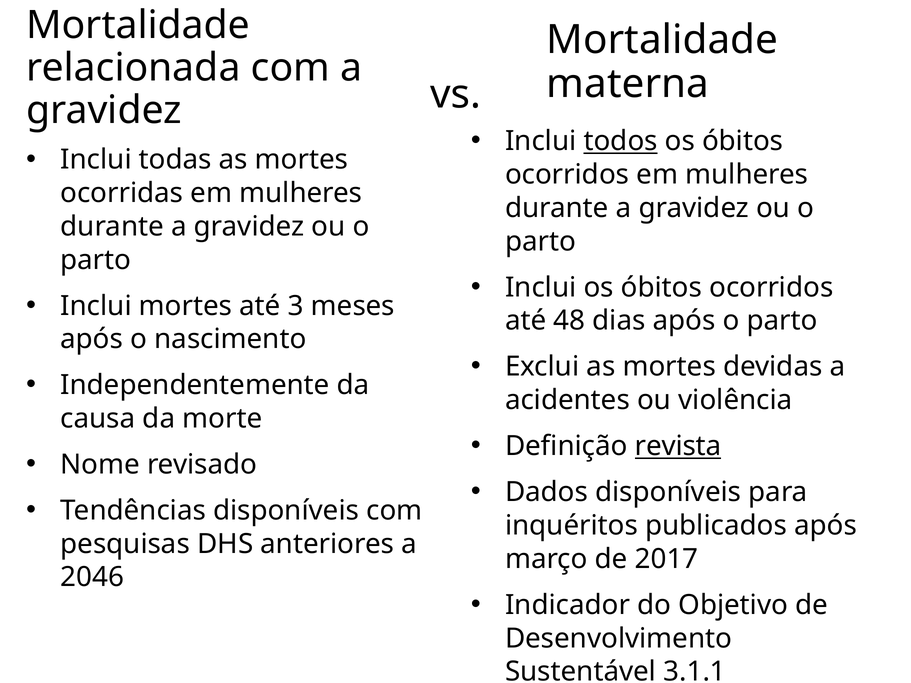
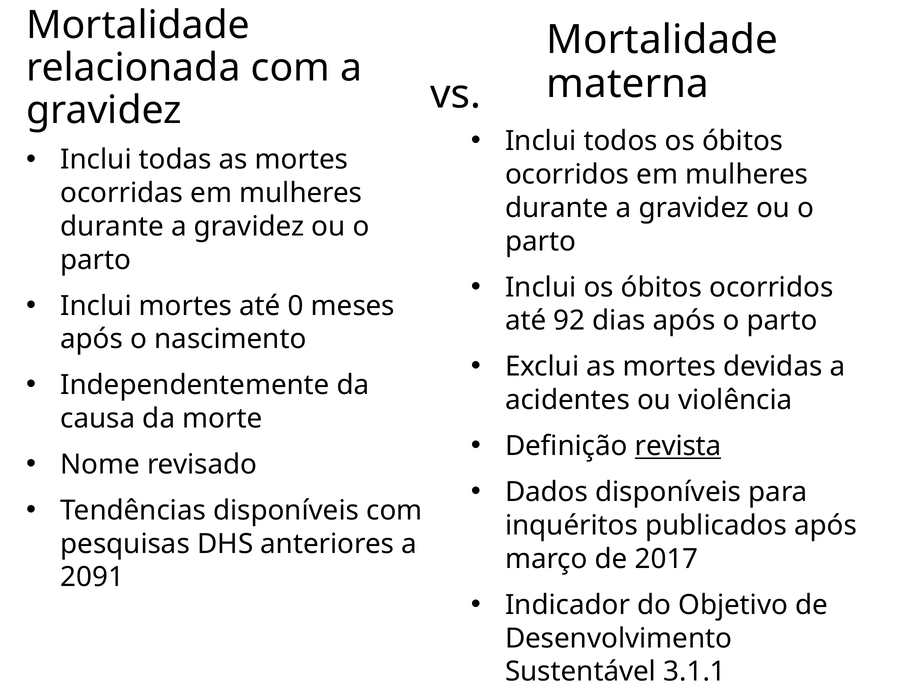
todos underline: present -> none
3: 3 -> 0
48: 48 -> 92
2046: 2046 -> 2091
